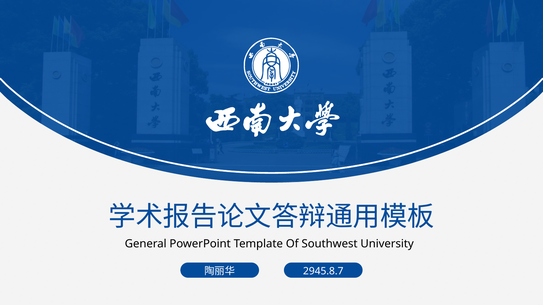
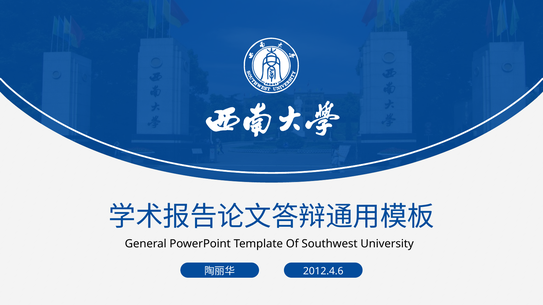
2945.8.7: 2945.8.7 -> 2012.4.6
